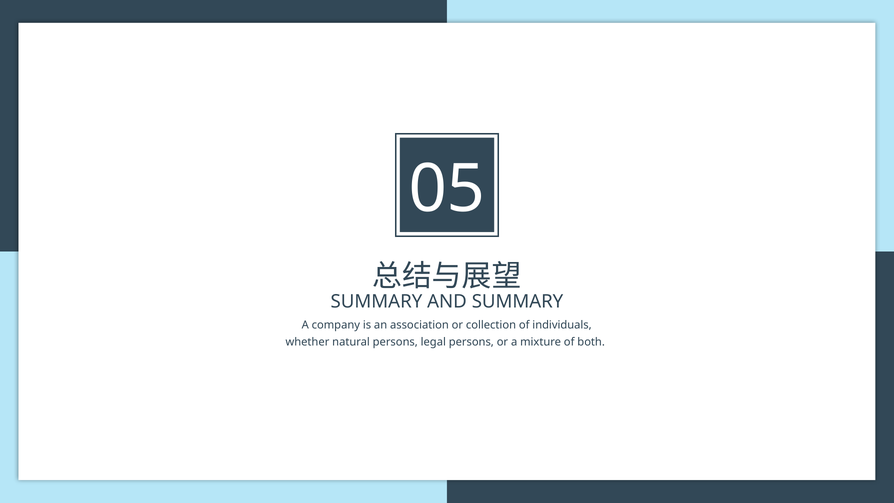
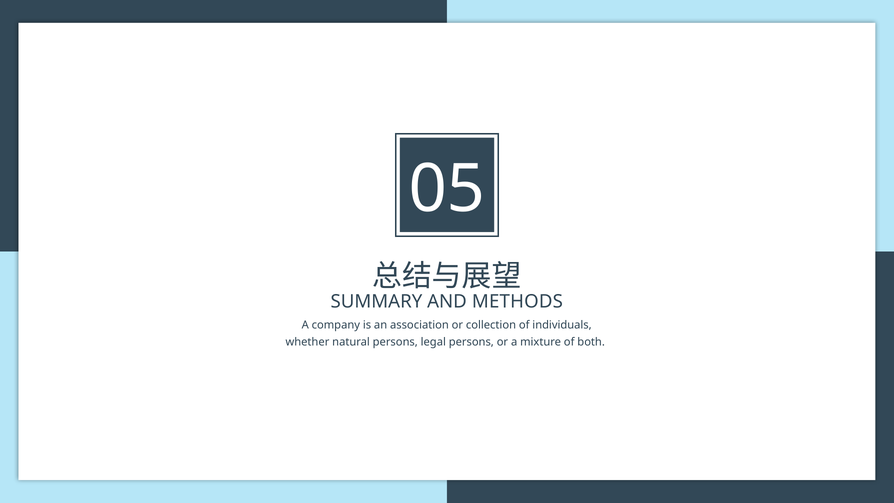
AND SUMMARY: SUMMARY -> METHODS
